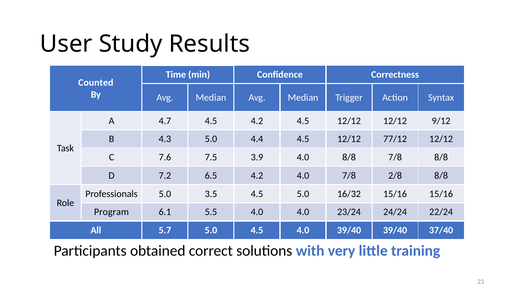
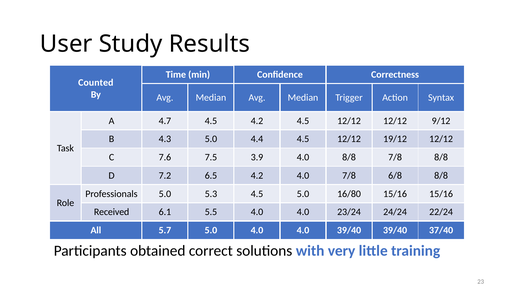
77/12: 77/12 -> 19/12
2/8: 2/8 -> 6/8
3.5: 3.5 -> 5.3
16/32: 16/32 -> 16/80
Program: Program -> Received
5.0 4.5: 4.5 -> 4.0
